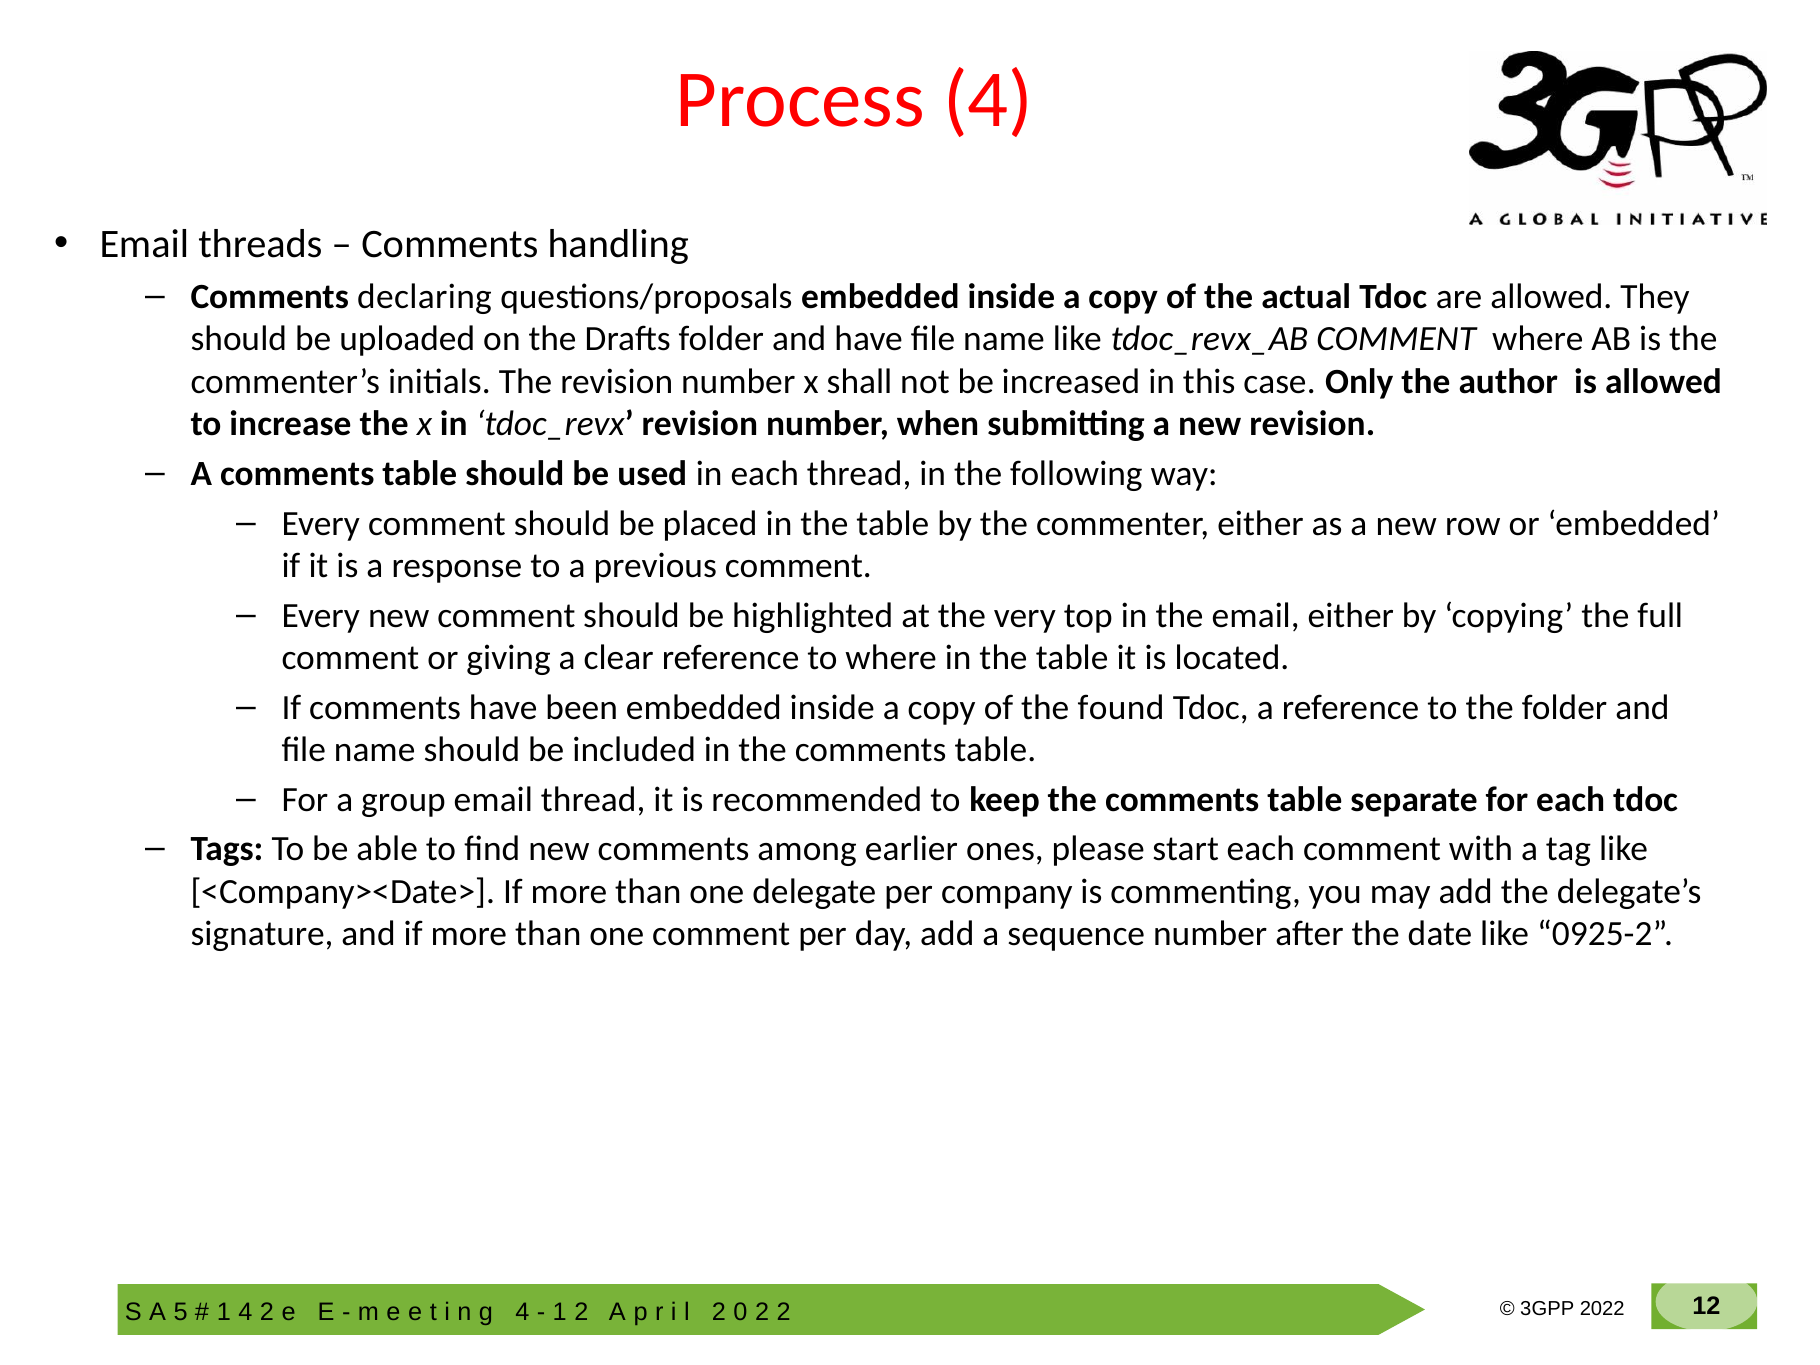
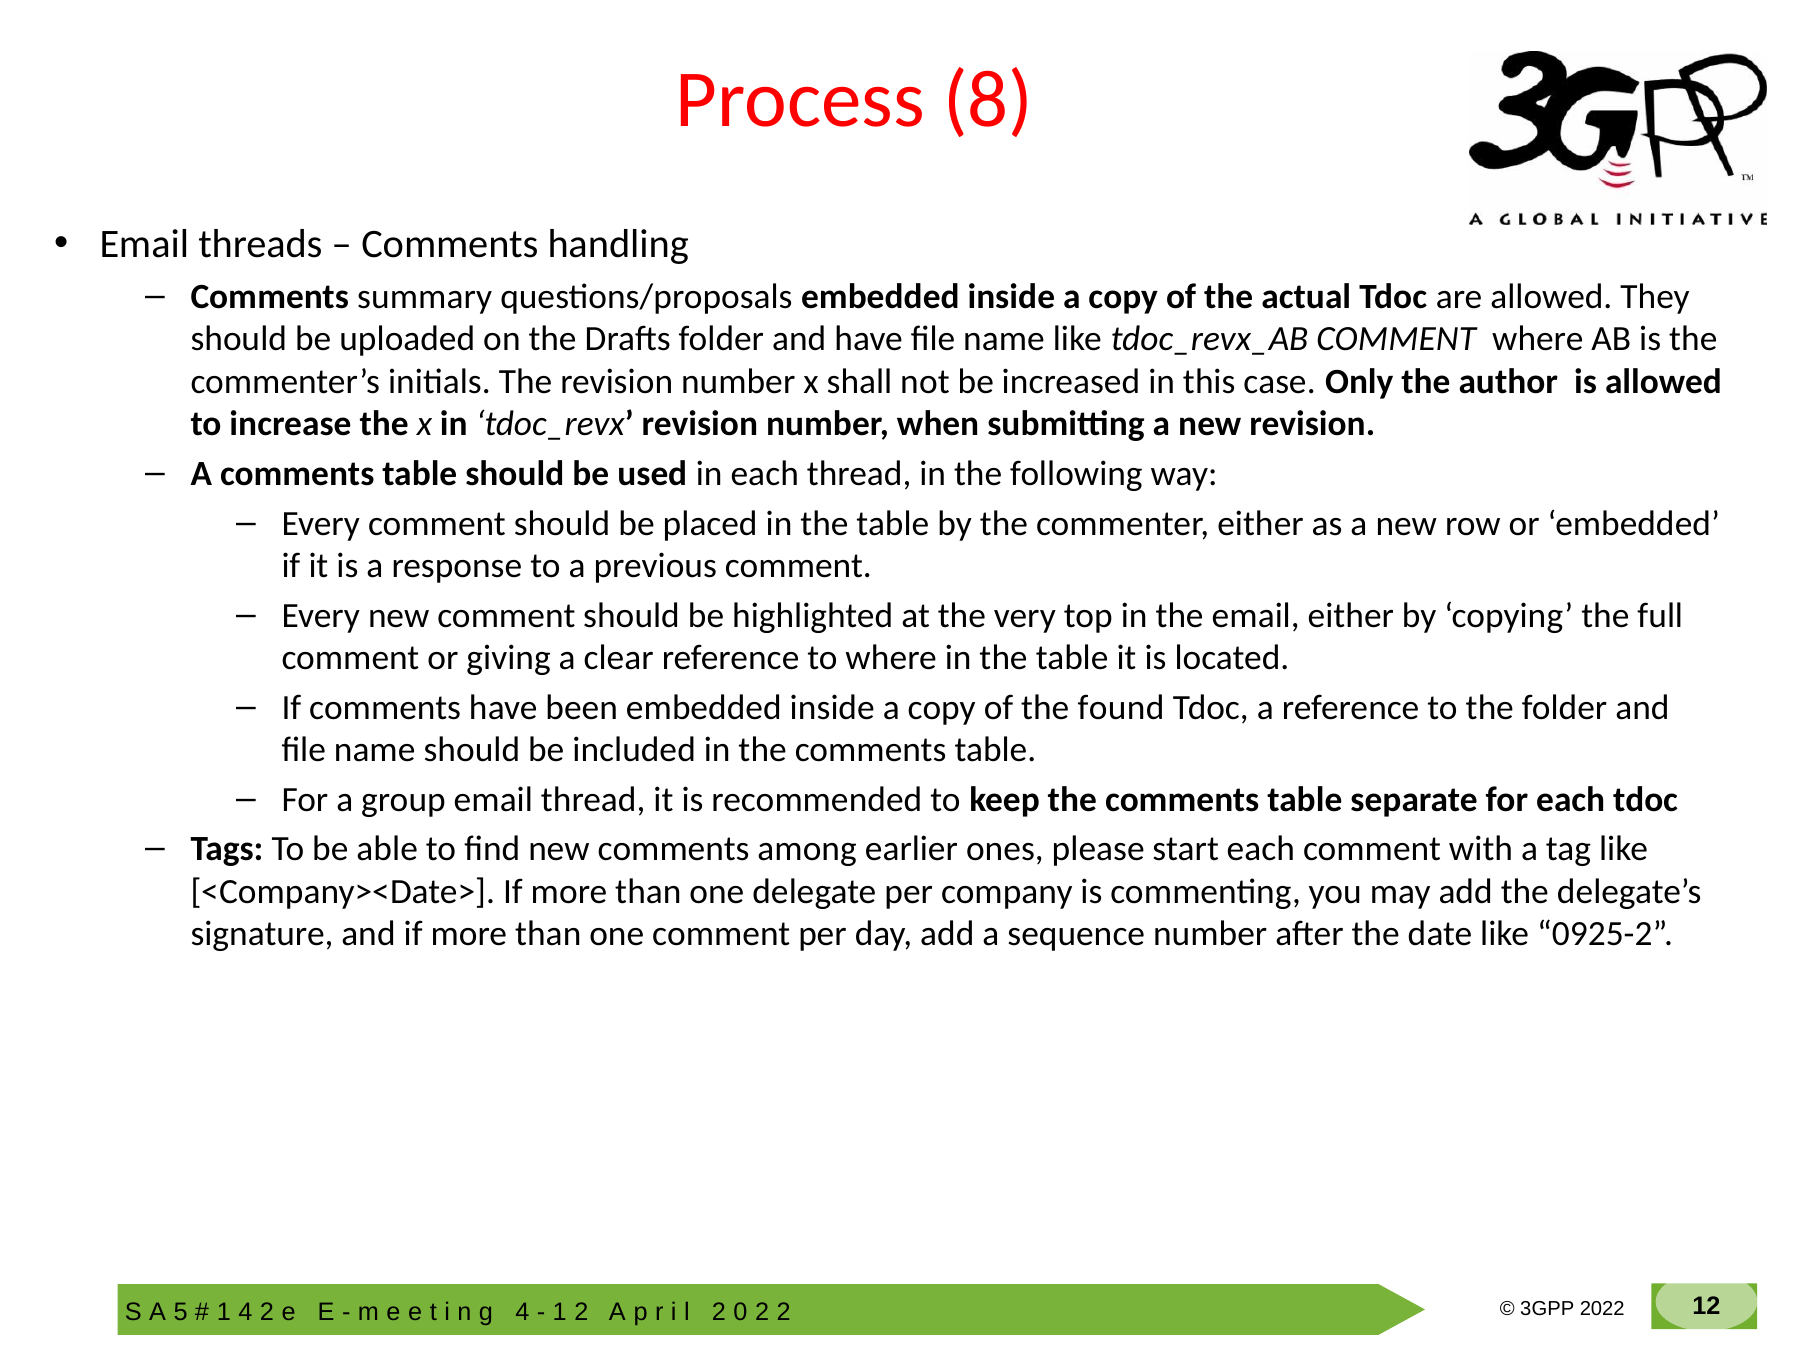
Process 4: 4 -> 8
declaring: declaring -> summary
